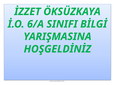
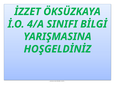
6/A: 6/A -> 4/A
